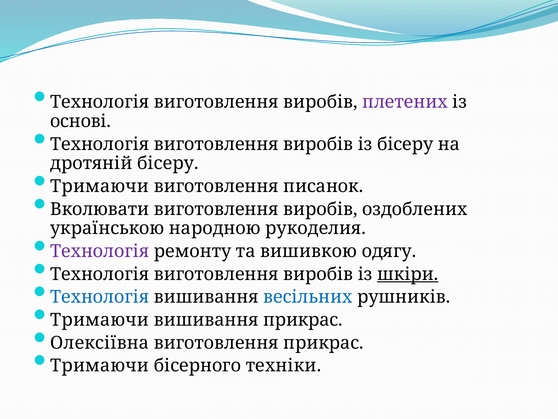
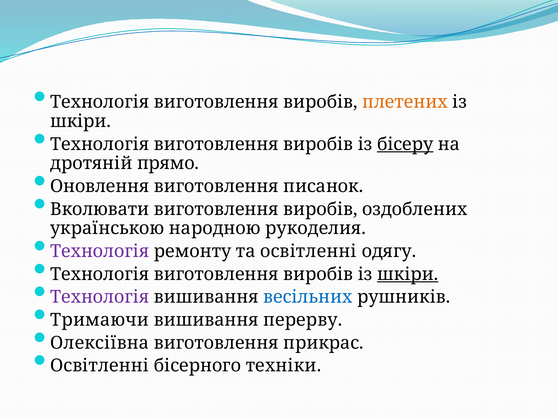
плетених colour: purple -> orange
основі at (81, 121): основі -> шкіри
бісеру at (405, 144) underline: none -> present
дротяній бісеру: бісеру -> прямо
Тримаючи at (100, 186): Тримаючи -> Оновлення
та вишивкою: вишивкою -> освітленні
Технологія at (100, 297) colour: blue -> purple
вишивання прикрас: прикрас -> перерву
Тримаючи at (100, 365): Тримаючи -> Освітленні
